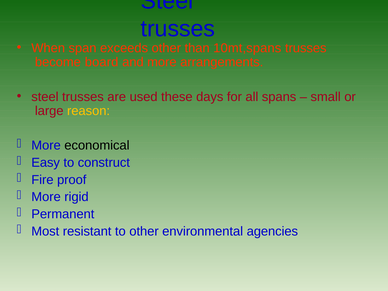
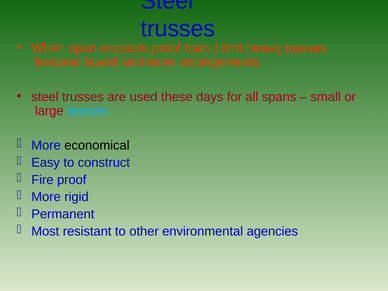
exceeds other: other -> proof
10mt,spans: 10mt,spans -> 10mt,heavy
reason colour: yellow -> light blue
